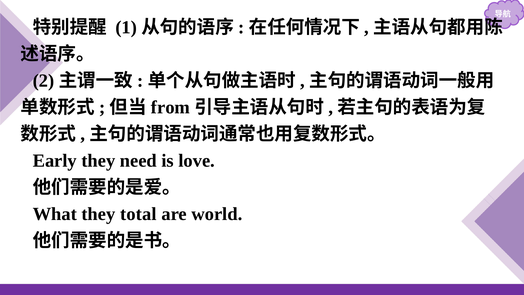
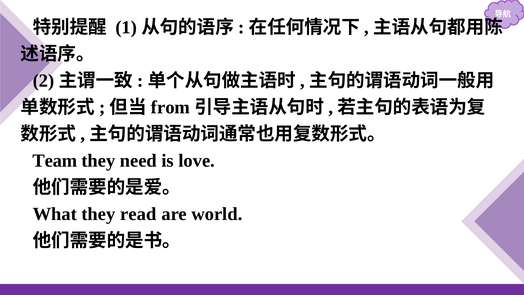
Early: Early -> Team
total: total -> read
